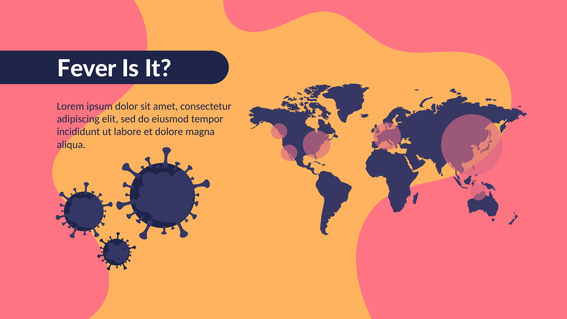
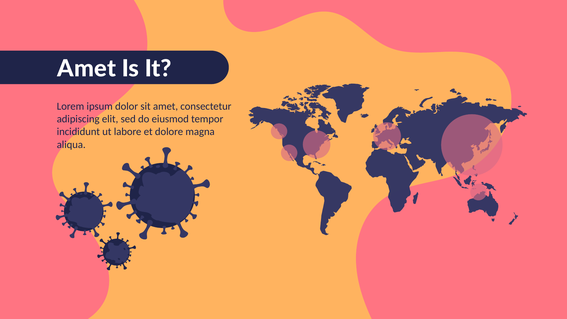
Fever at (87, 69): Fever -> Amet
